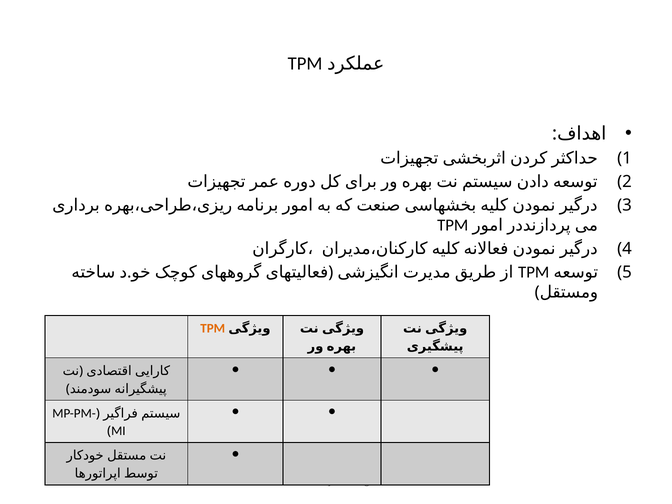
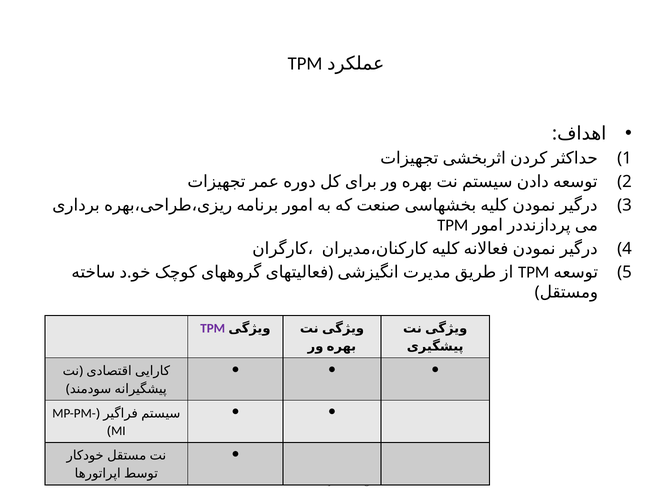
TPM at (213, 329) colour: orange -> purple
